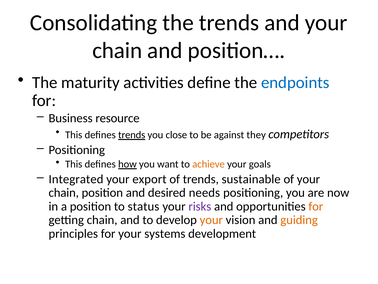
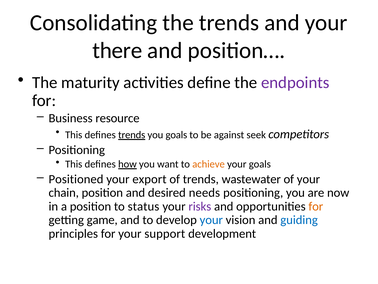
chain at (117, 50): chain -> there
endpoints colour: blue -> purple
you close: close -> goals
they: they -> seek
Integrated: Integrated -> Positioned
sustainable: sustainable -> wastewater
getting chain: chain -> game
your at (211, 220) colour: orange -> blue
guiding colour: orange -> blue
systems: systems -> support
